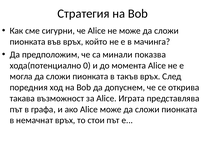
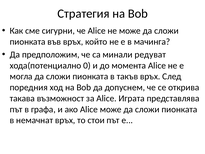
показва: показва -> редуват
